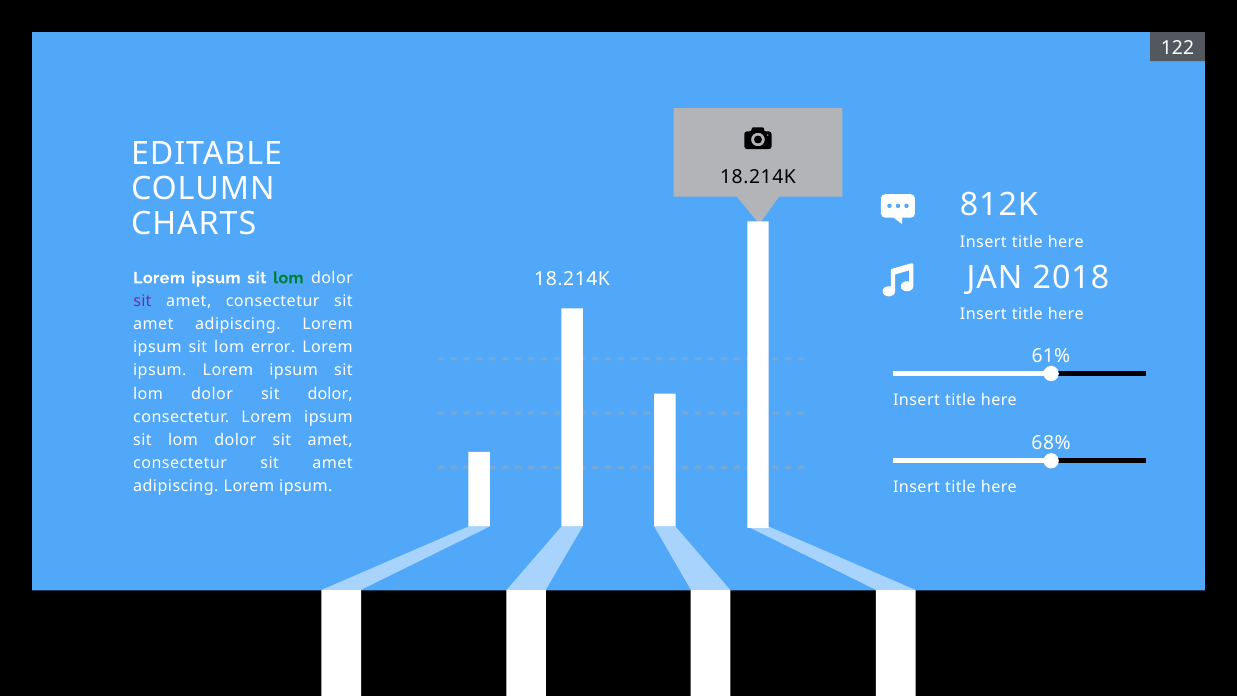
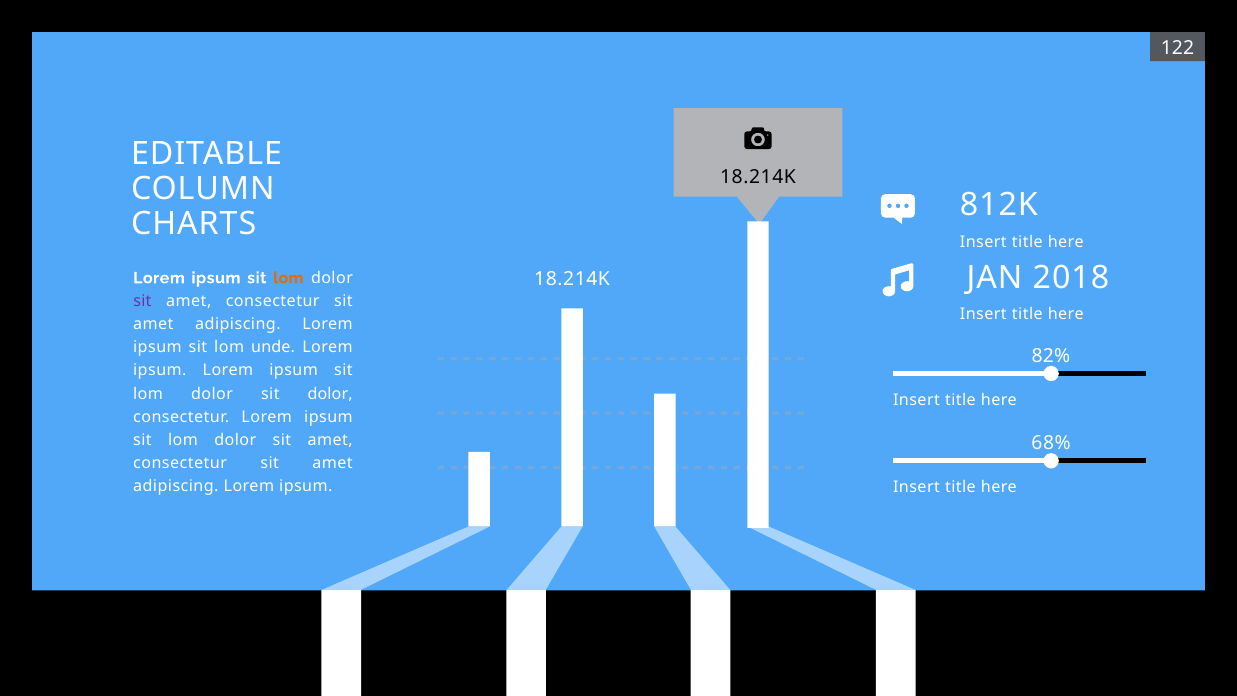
lom at (288, 278) colour: green -> orange
error: error -> unde
61%: 61% -> 82%
